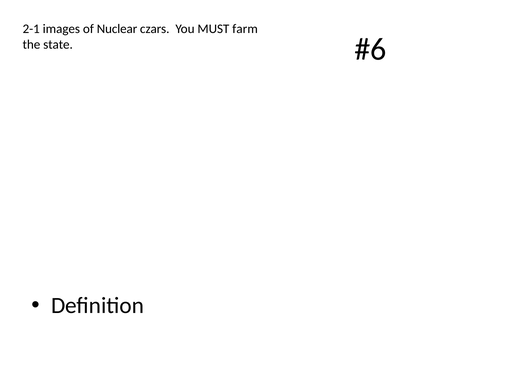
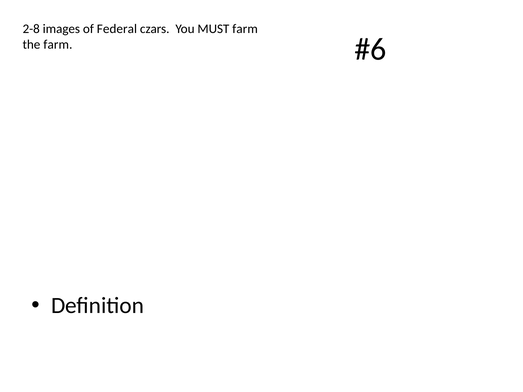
2-1: 2-1 -> 2-8
Nuclear: Nuclear -> Federal
the state: state -> farm
